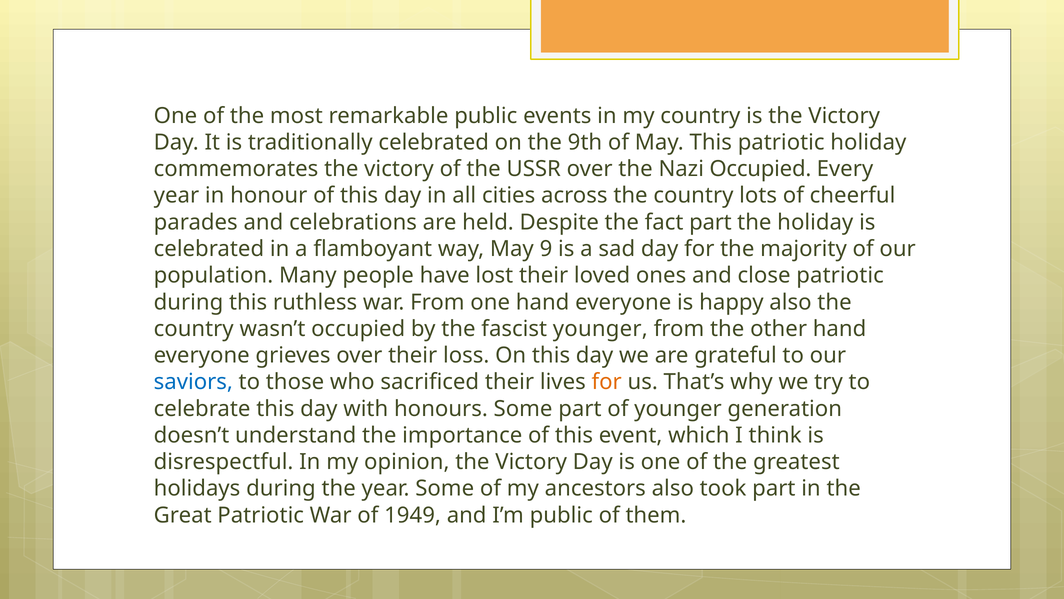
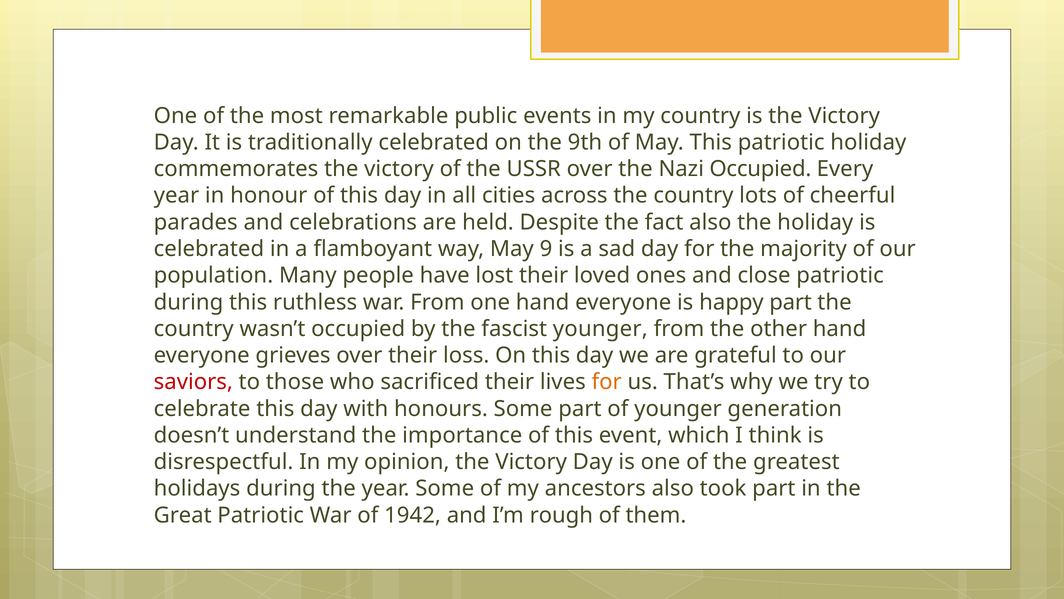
fact part: part -> also
happy also: also -> part
saviors colour: blue -> red
1949: 1949 -> 1942
I’m public: public -> rough
